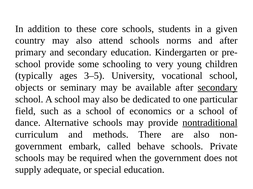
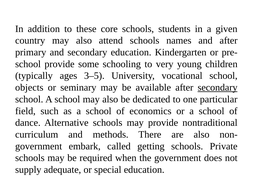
norms: norms -> names
nontraditional underline: present -> none
behave: behave -> getting
